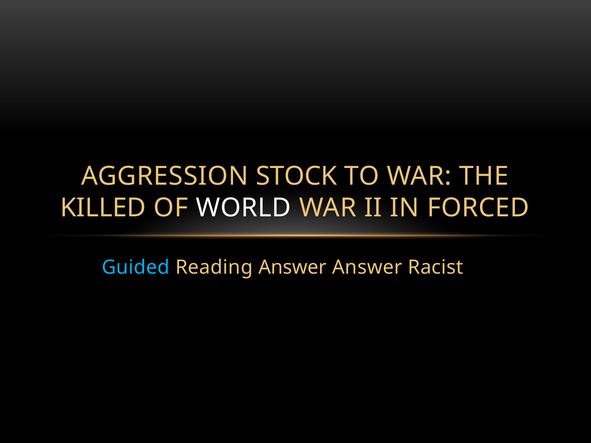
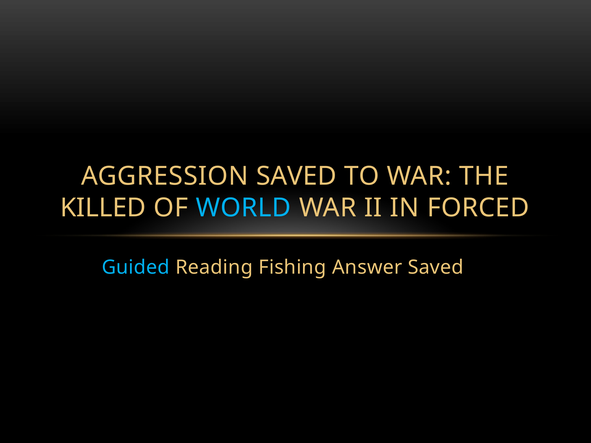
AGGRESSION STOCK: STOCK -> SAVED
WORLD colour: white -> light blue
Reading Answer: Answer -> Fishing
Answer Racist: Racist -> Saved
